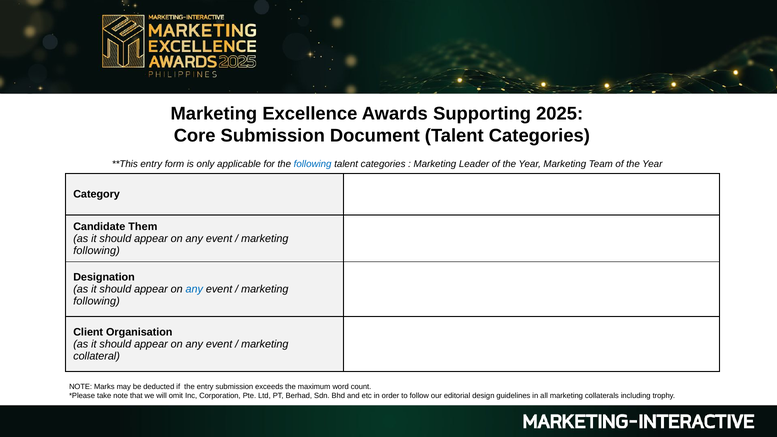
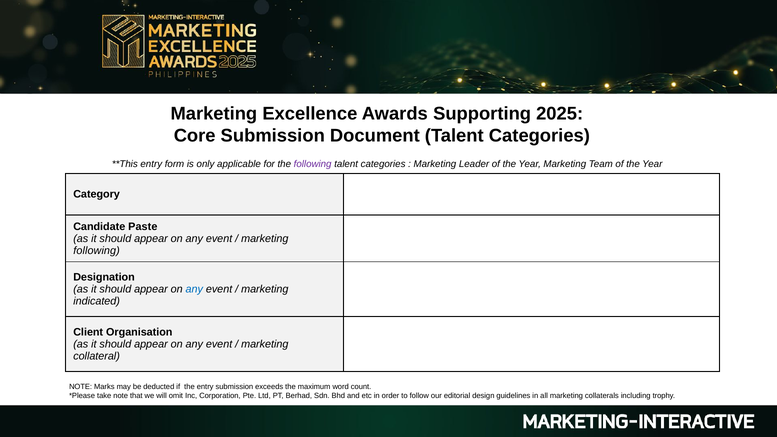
following at (313, 164) colour: blue -> purple
Them: Them -> Paste
following at (97, 301): following -> indicated
